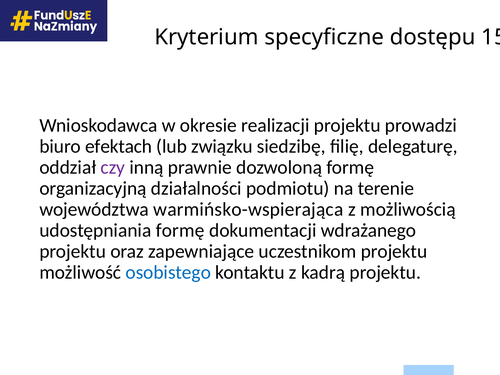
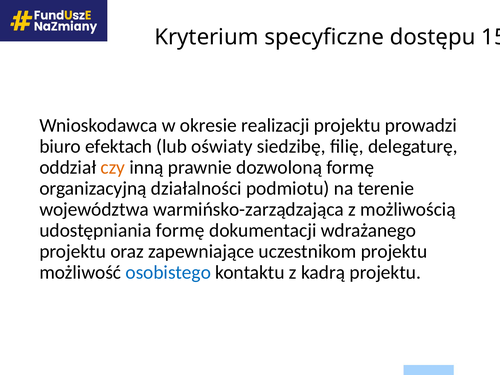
związku: związku -> oświaty
czy colour: purple -> orange
warmińsko-wspierająca: warmińsko-wspierająca -> warmińsko-zarządzająca
